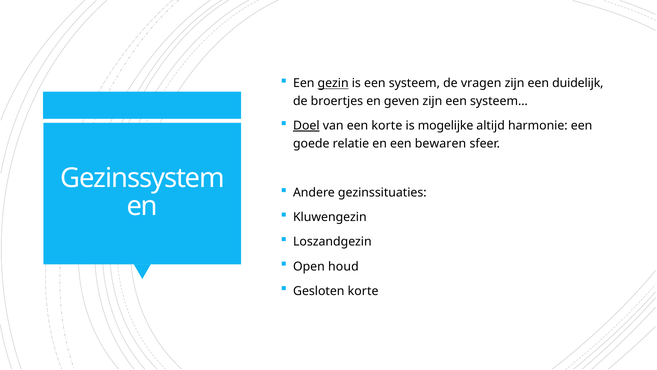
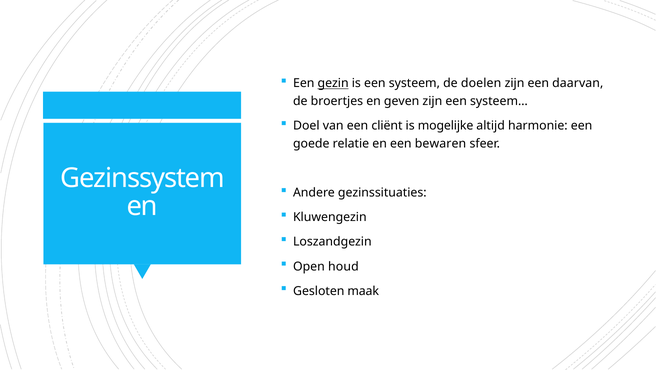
vragen: vragen -> doelen
duidelijk: duidelijk -> daarvan
Doel underline: present -> none
een korte: korte -> cliënt
Gesloten korte: korte -> maak
